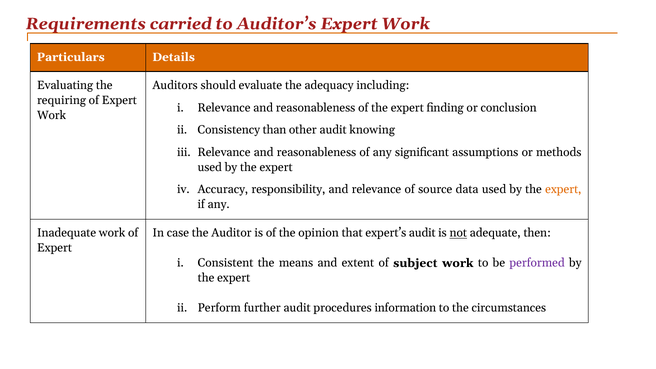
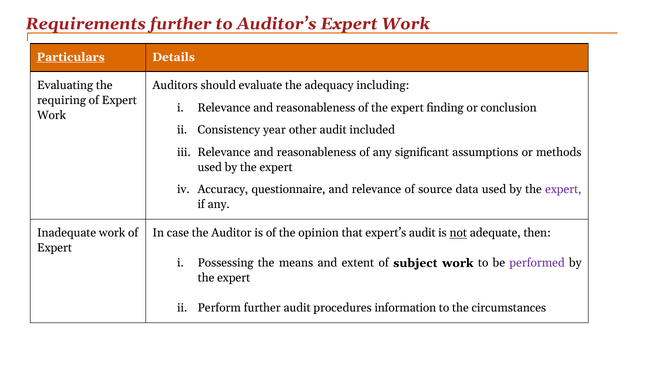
Requirements carried: carried -> further
Particulars underline: none -> present
than: than -> year
knowing: knowing -> included
responsibility: responsibility -> questionnaire
expert at (563, 189) colour: orange -> purple
Consistent: Consistent -> Possessing
